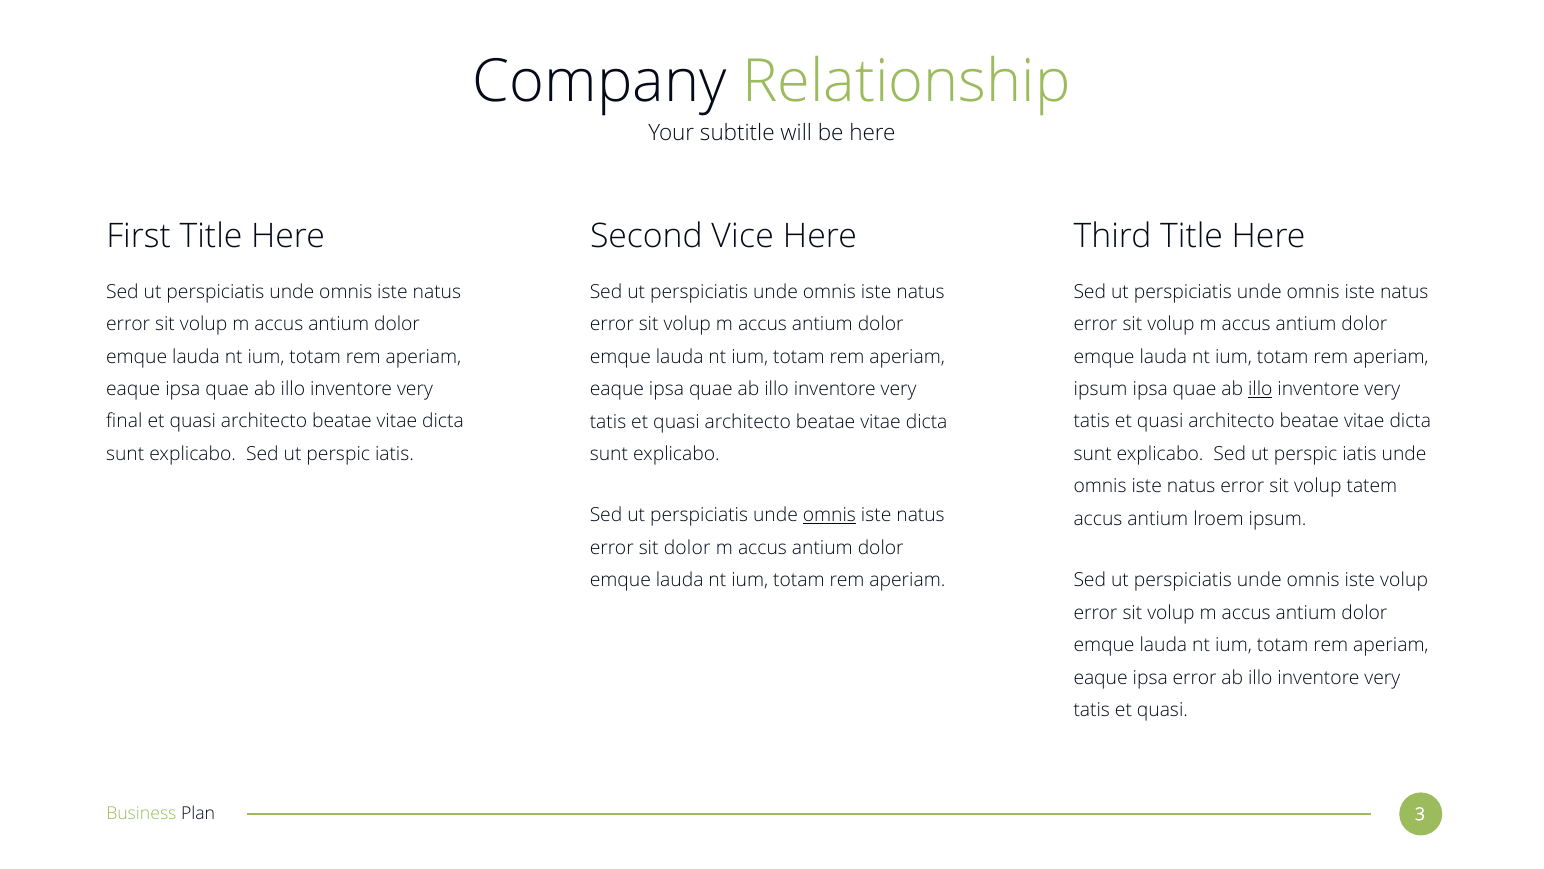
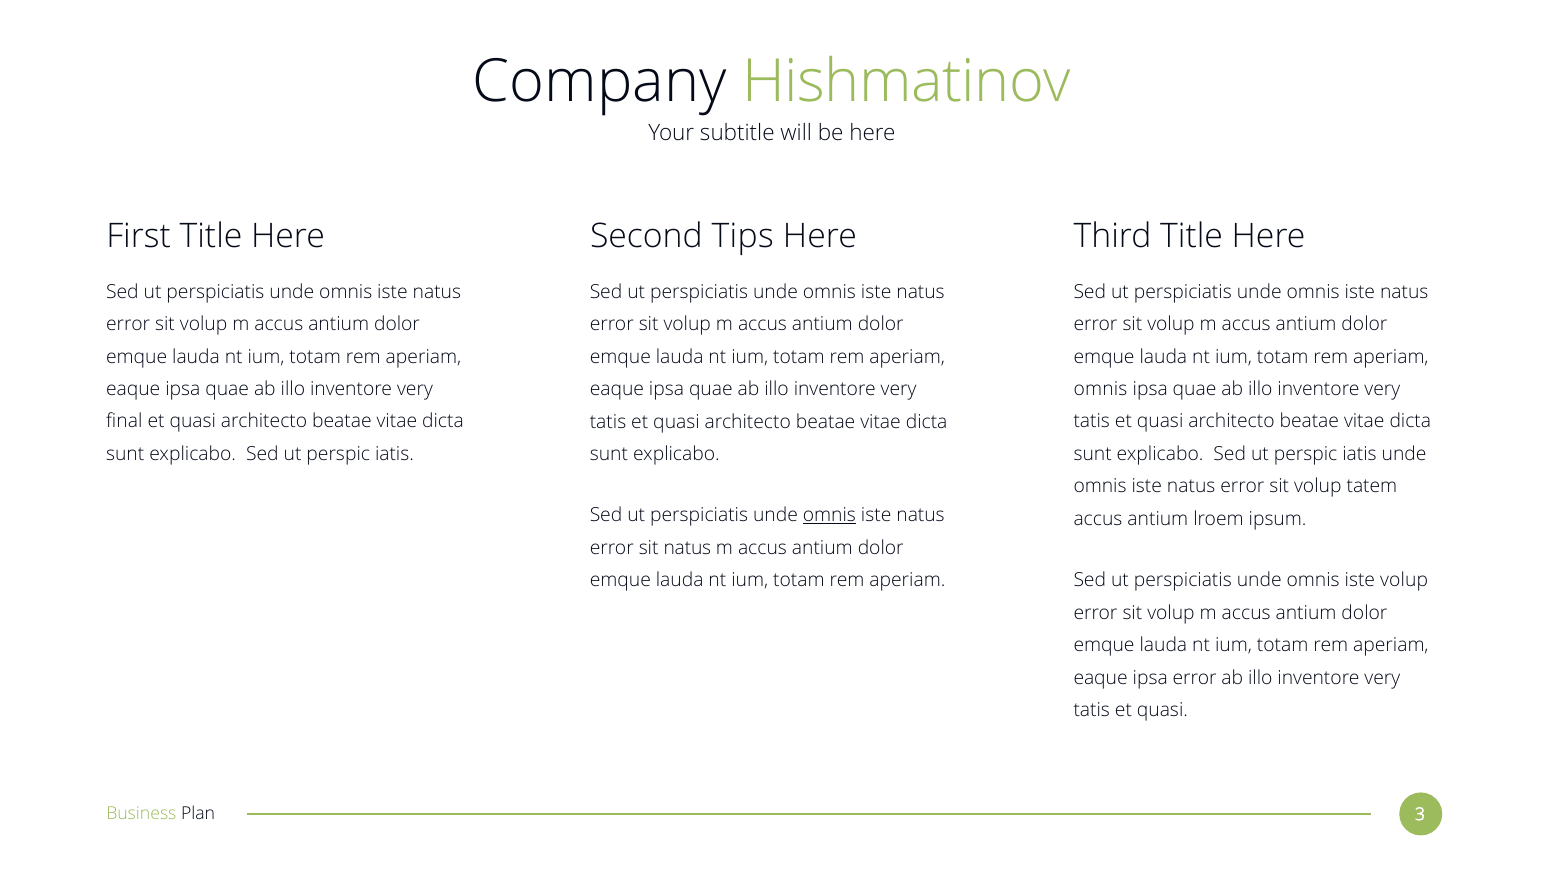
Relationship: Relationship -> Hishmatinov
Vice: Vice -> Tips
ipsum at (1101, 389): ipsum -> omnis
illo at (1260, 389) underline: present -> none
sit dolor: dolor -> natus
